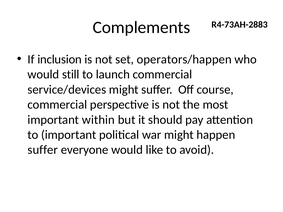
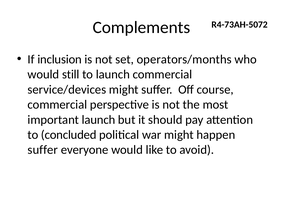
R4-73AH-2883: R4-73AH-2883 -> R4-73AH-5072
operators/happen: operators/happen -> operators/months
important within: within -> launch
to important: important -> concluded
